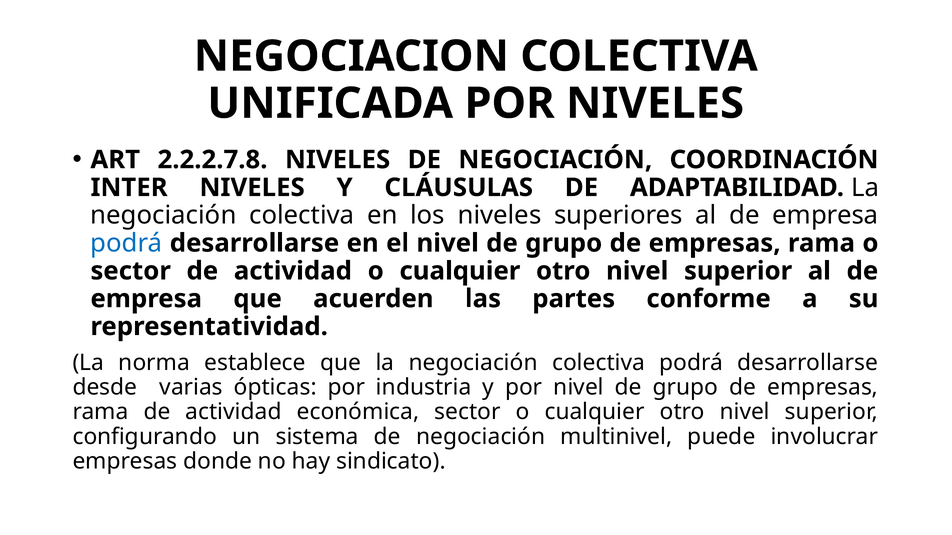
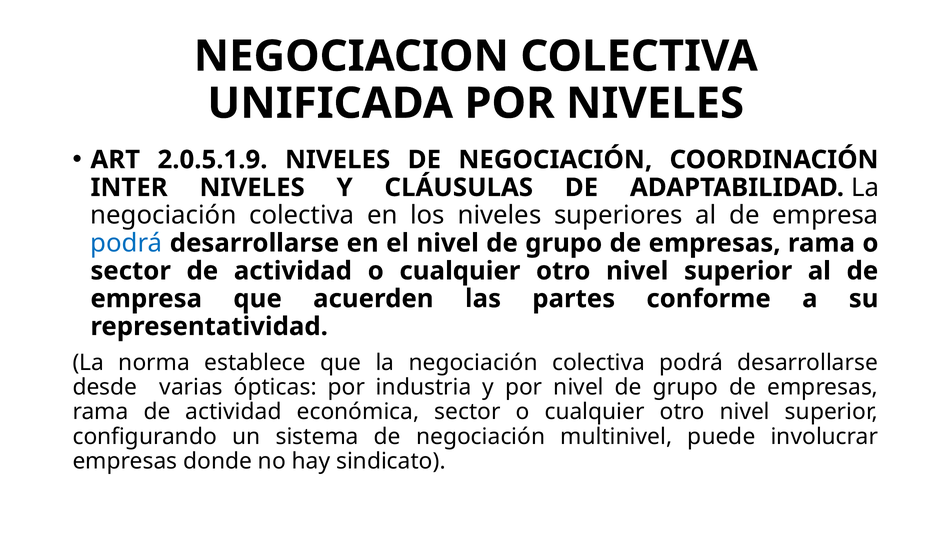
2.2.2.7.8: 2.2.2.7.8 -> 2.0.5.1.9
